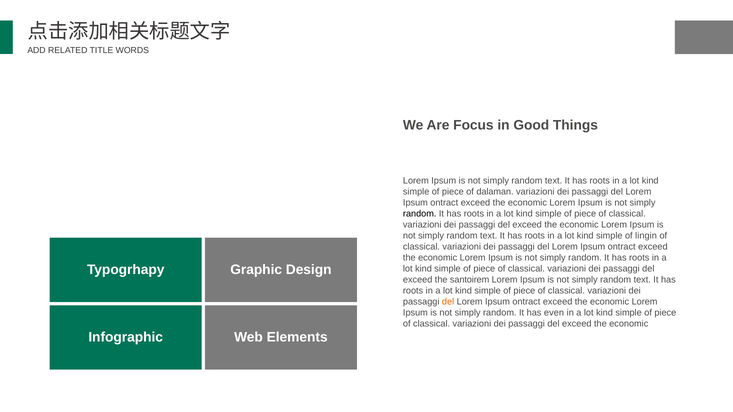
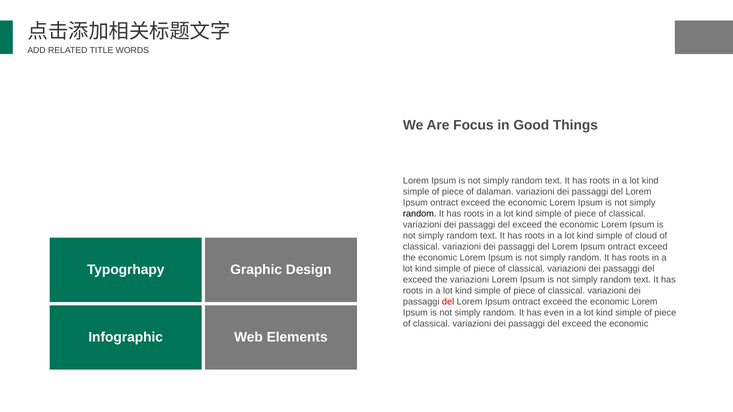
lingin: lingin -> cloud
the santoirem: santoirem -> variazioni
del at (448, 302) colour: orange -> red
